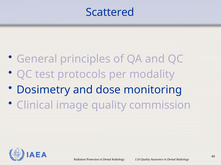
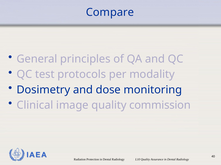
Scattered: Scattered -> Compare
